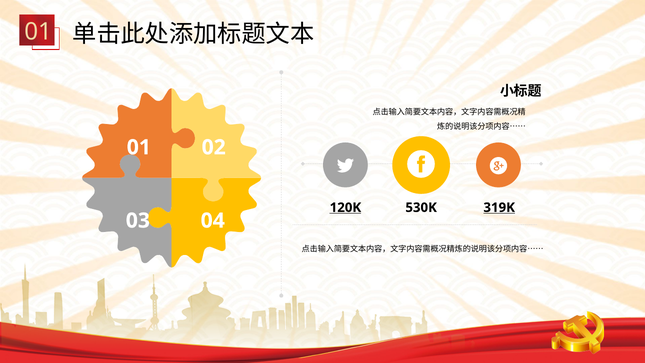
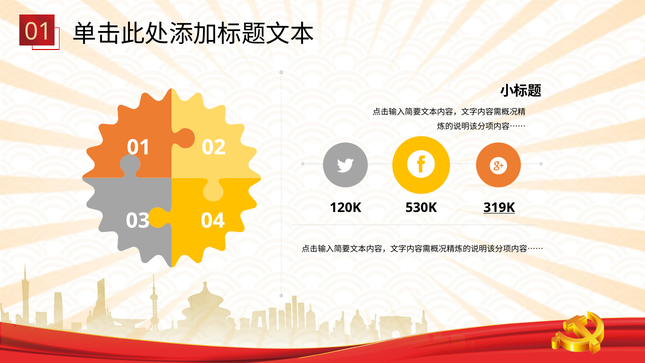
120K underline: present -> none
